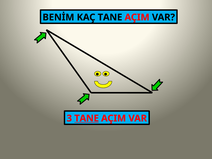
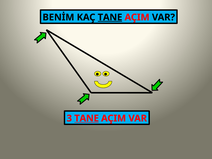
TANE at (110, 17) underline: none -> present
